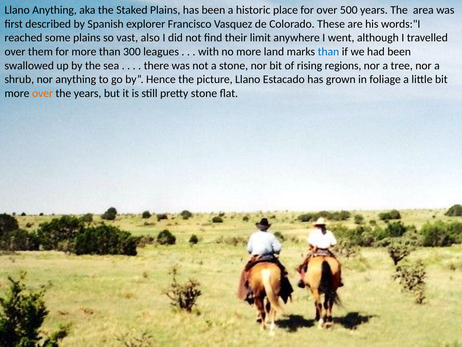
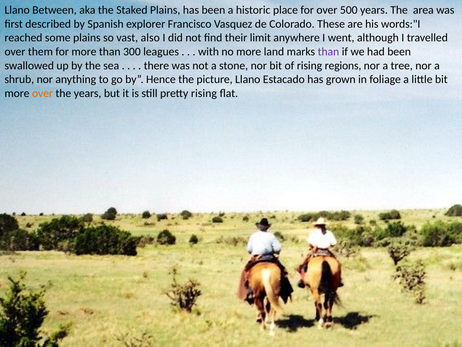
Llano Anything: Anything -> Between
than at (328, 52) colour: blue -> purple
pretty stone: stone -> rising
